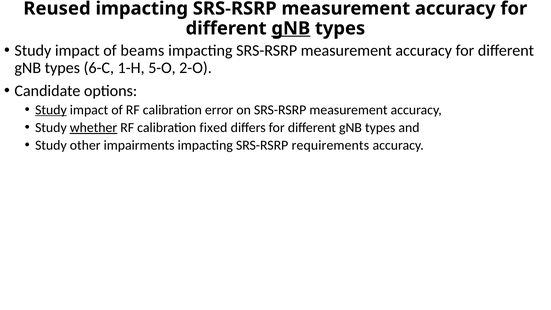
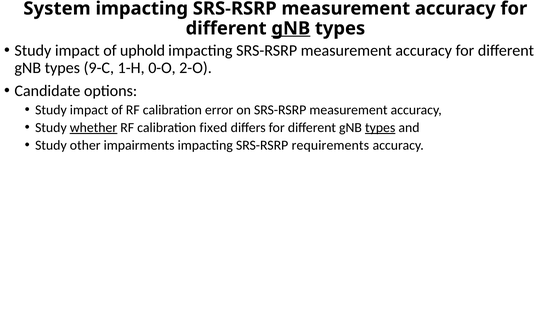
Reused: Reused -> System
beams: beams -> uphold
6-C: 6-C -> 9-C
5-O: 5-O -> 0-O
Study at (51, 110) underline: present -> none
types at (380, 127) underline: none -> present
